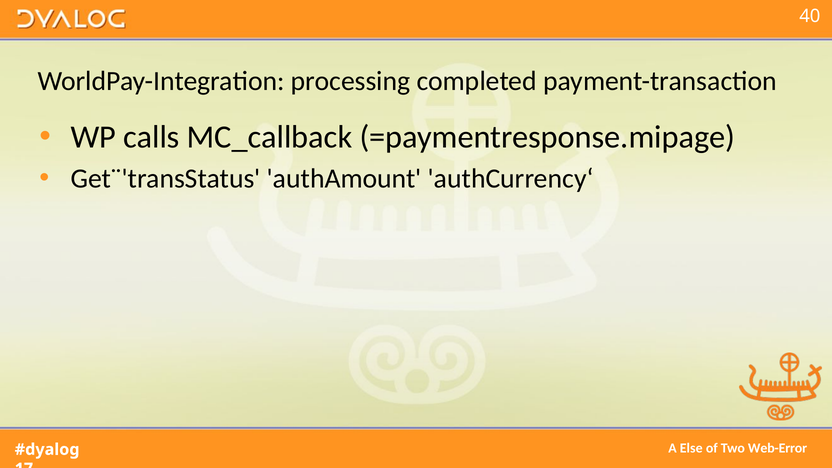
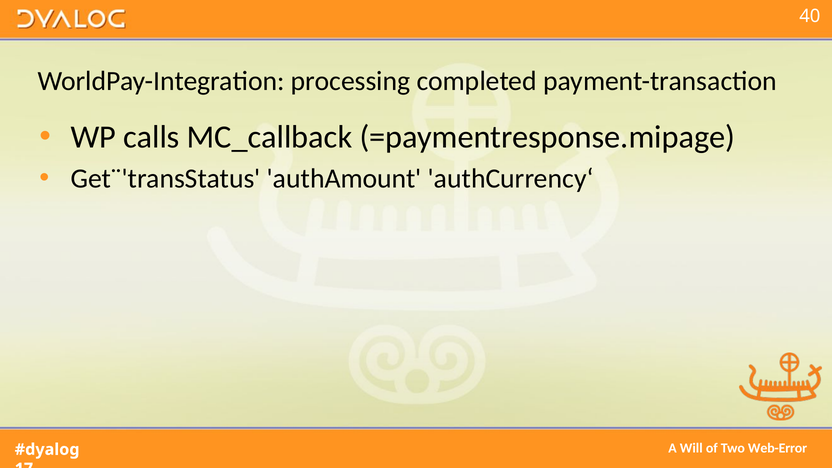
Else: Else -> Will
